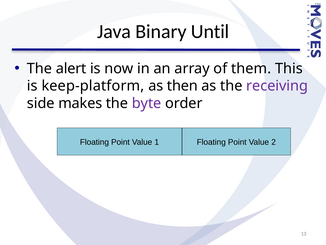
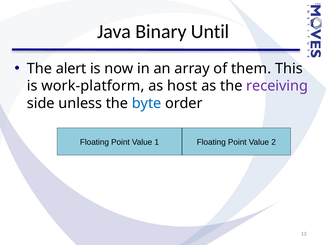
keep-platform: keep-platform -> work-platform
then: then -> host
makes: makes -> unless
byte colour: purple -> blue
